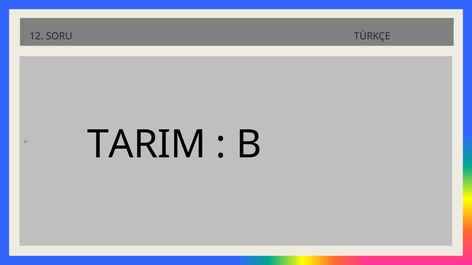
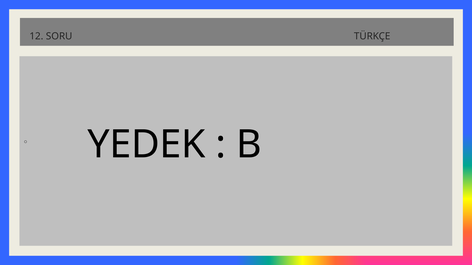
TARIM: TARIM -> YEDEK
